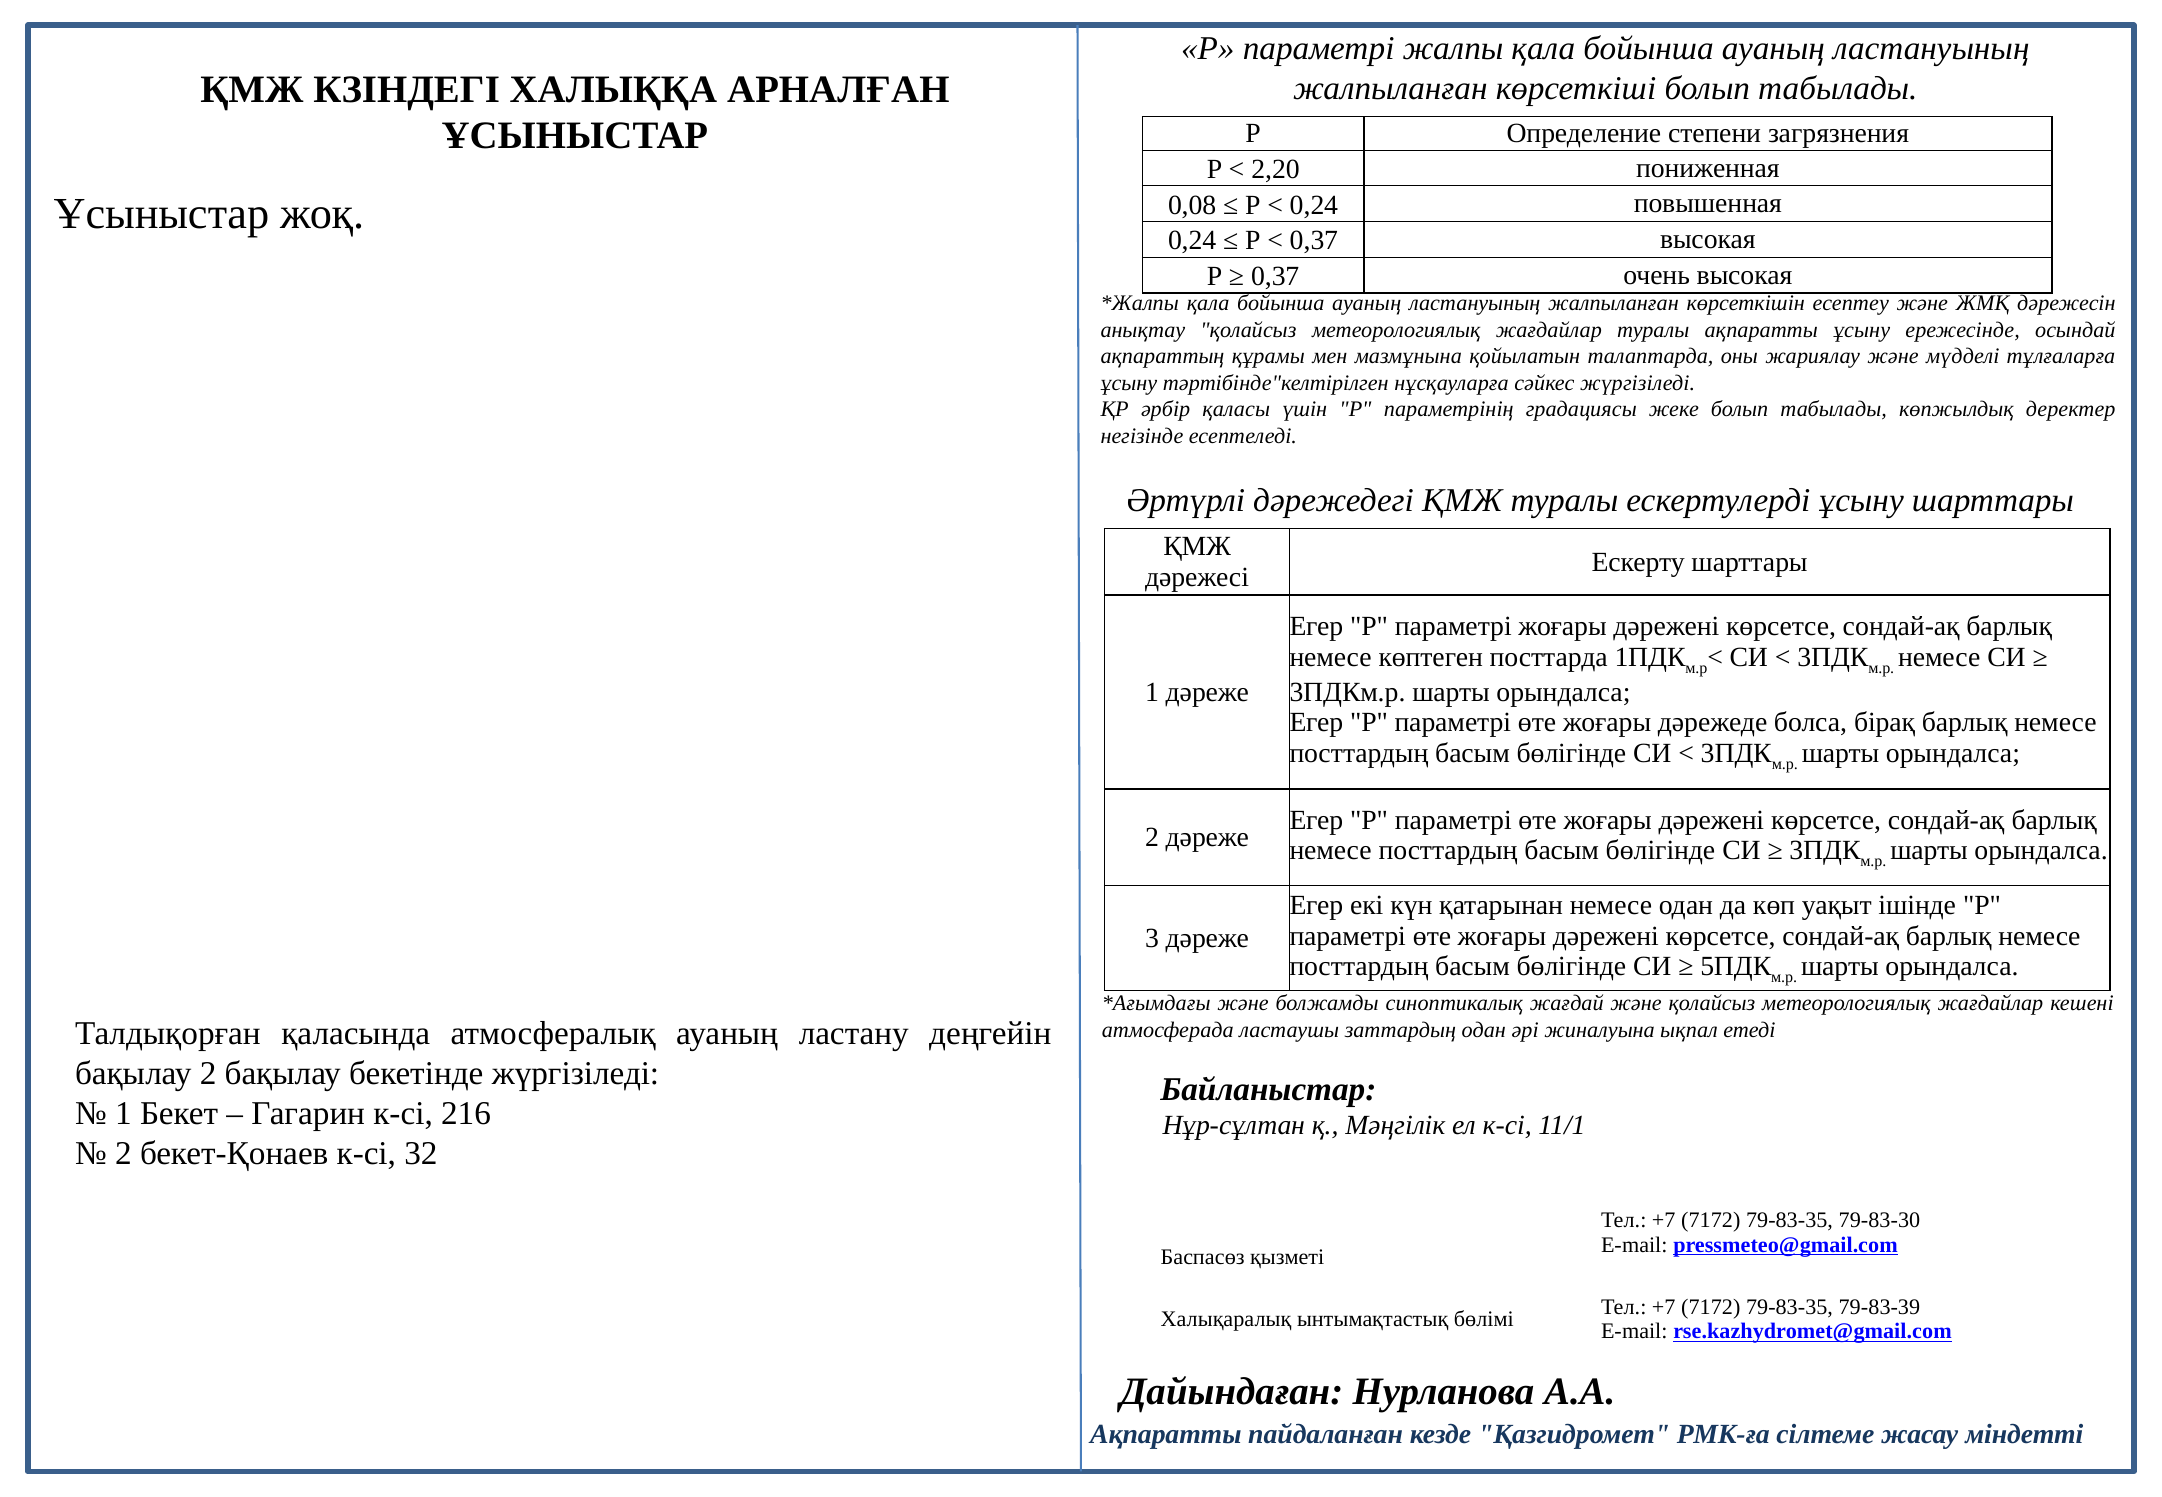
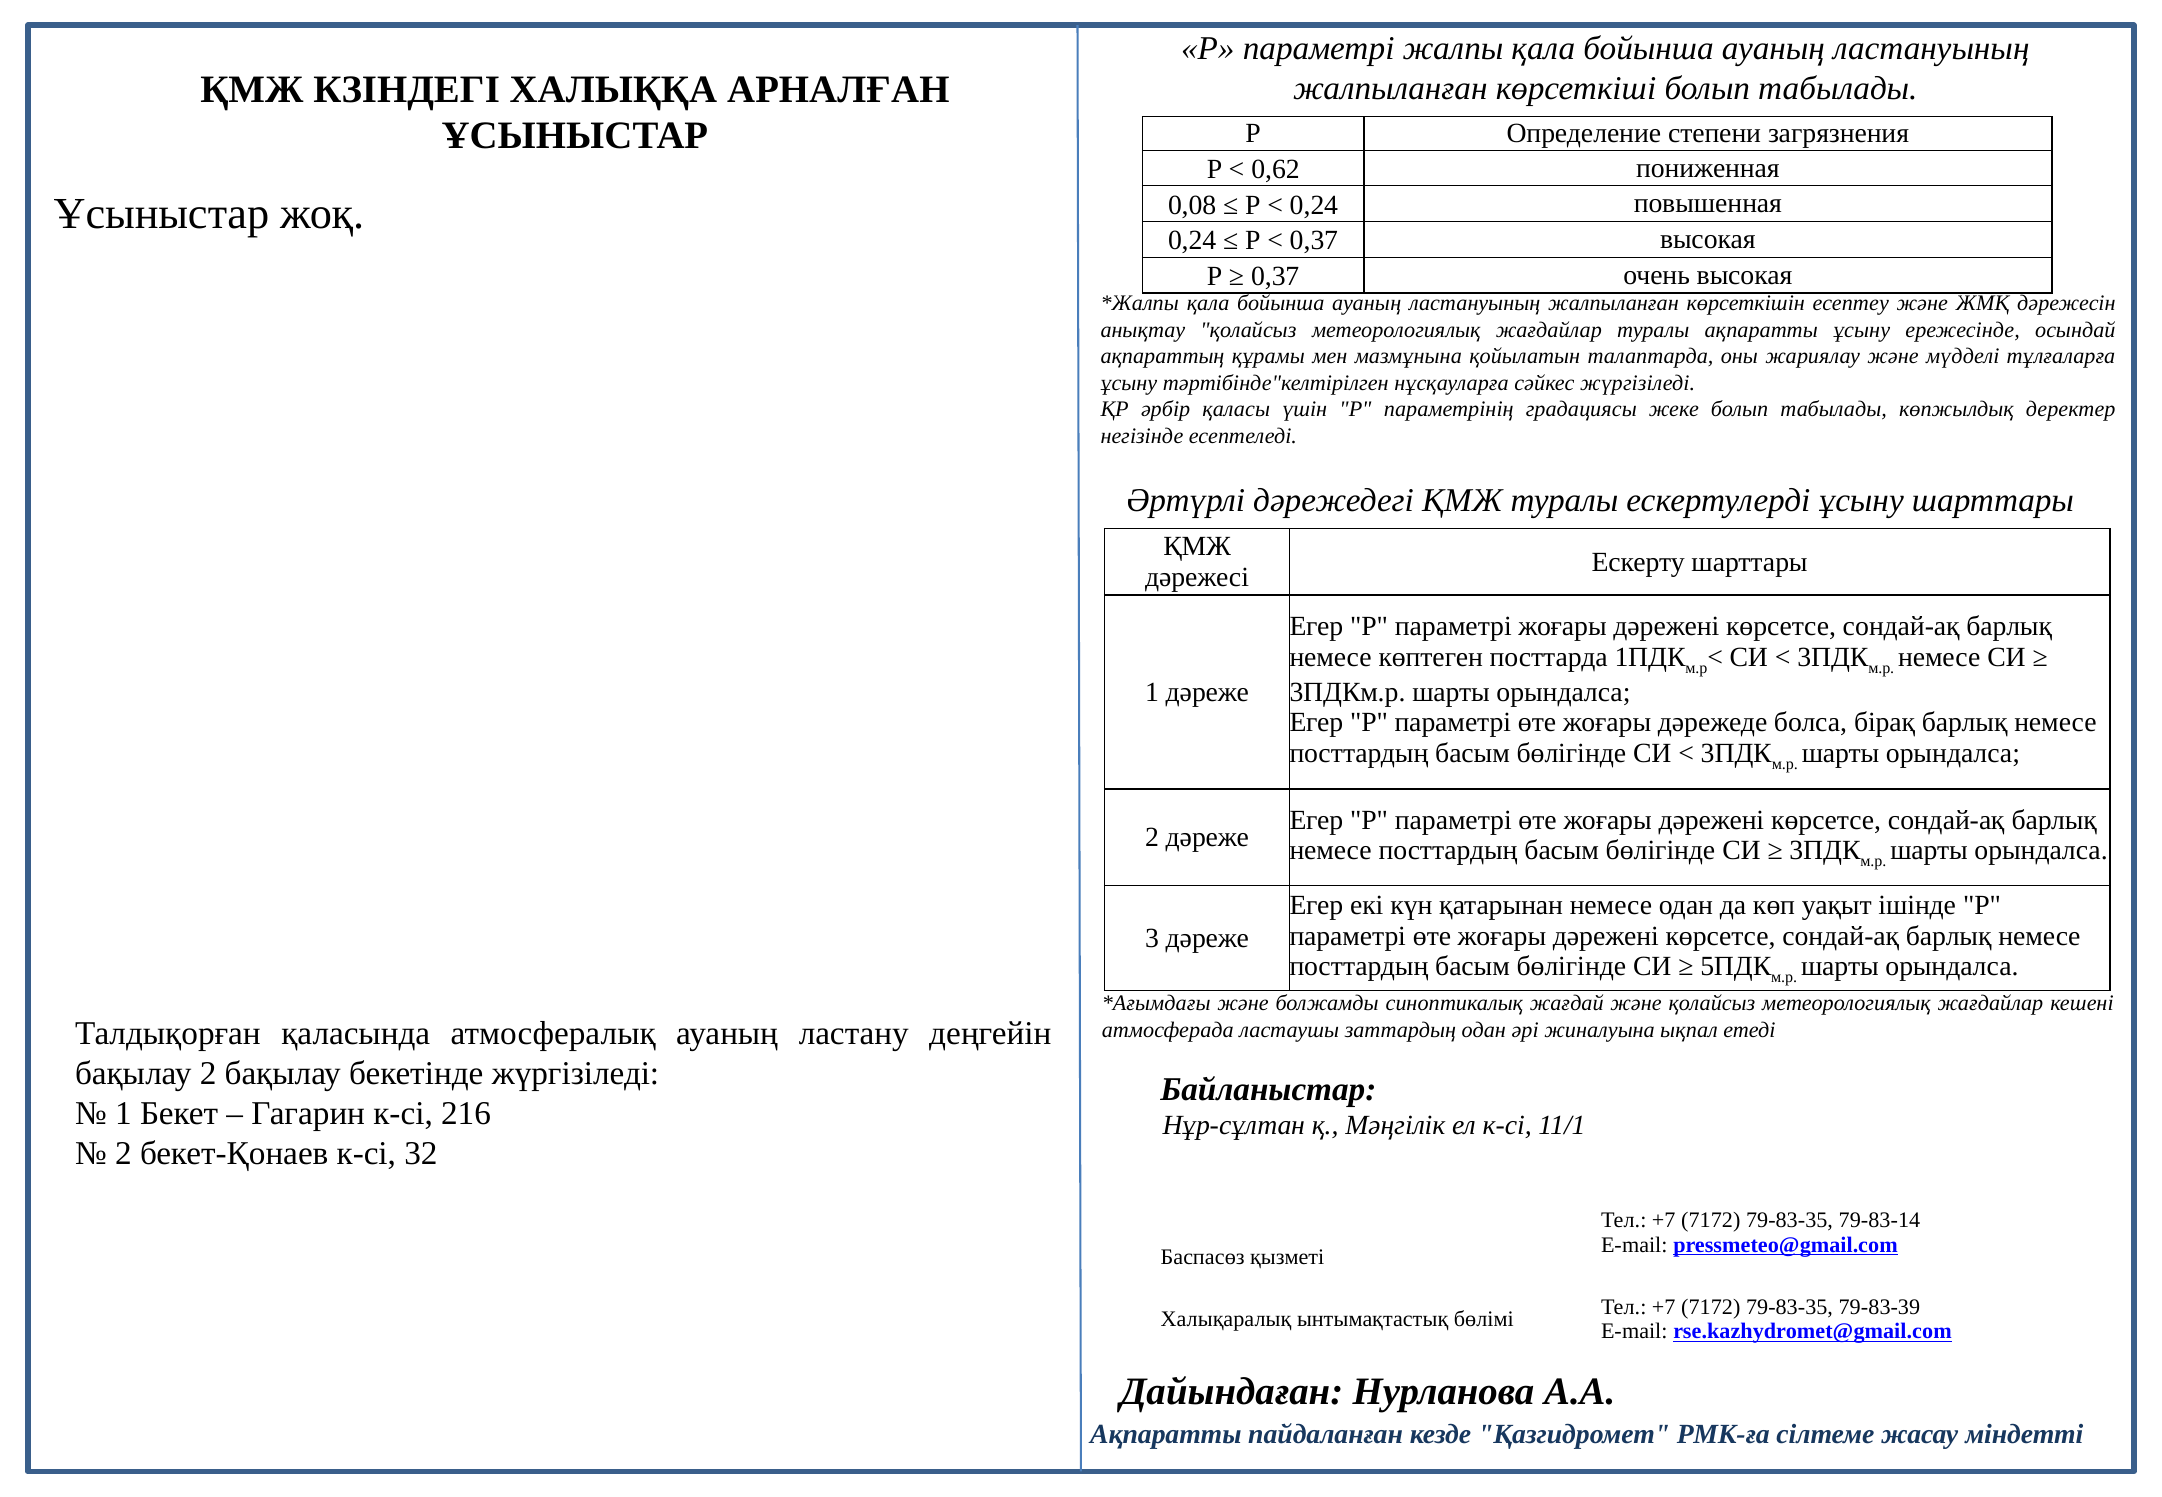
2,20: 2,20 -> 0,62
79-83-30: 79-83-30 -> 79-83-14
